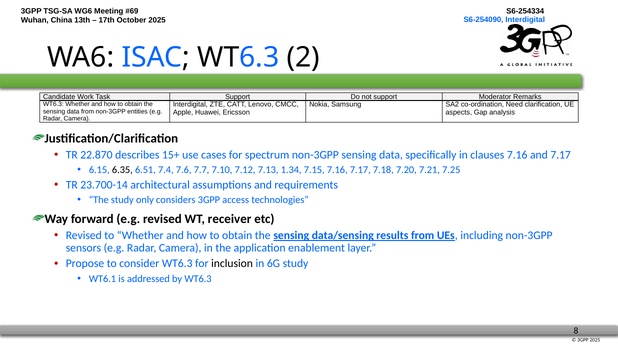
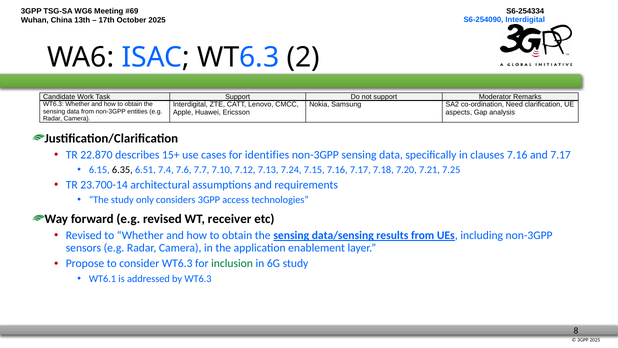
spectrum: spectrum -> identifies
1.34: 1.34 -> 7.24
inclusion colour: black -> green
